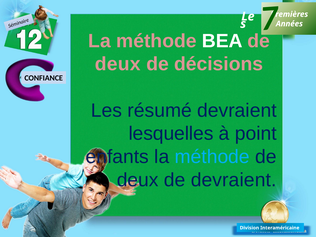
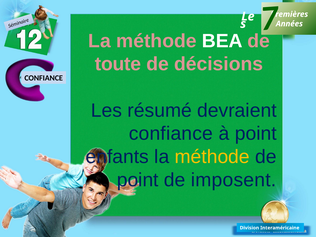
deux at (118, 64): deux -> toute
lesquelles at (171, 134): lesquelles -> confiance
méthode at (212, 157) colour: light blue -> yellow
deux at (138, 180): deux -> point
de devraient: devraient -> imposent
